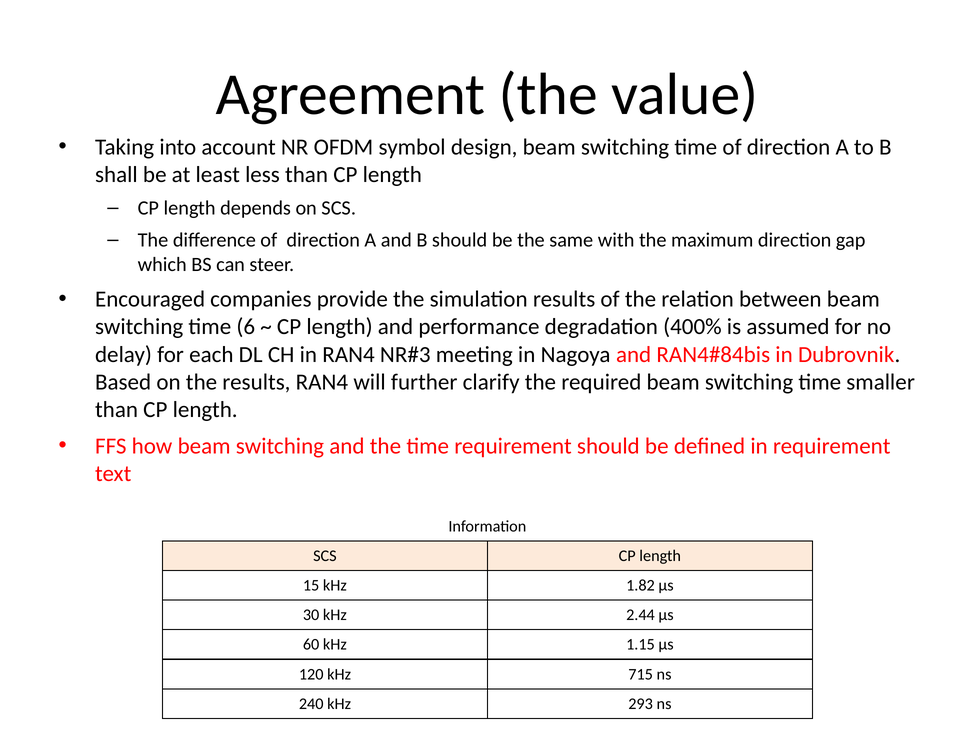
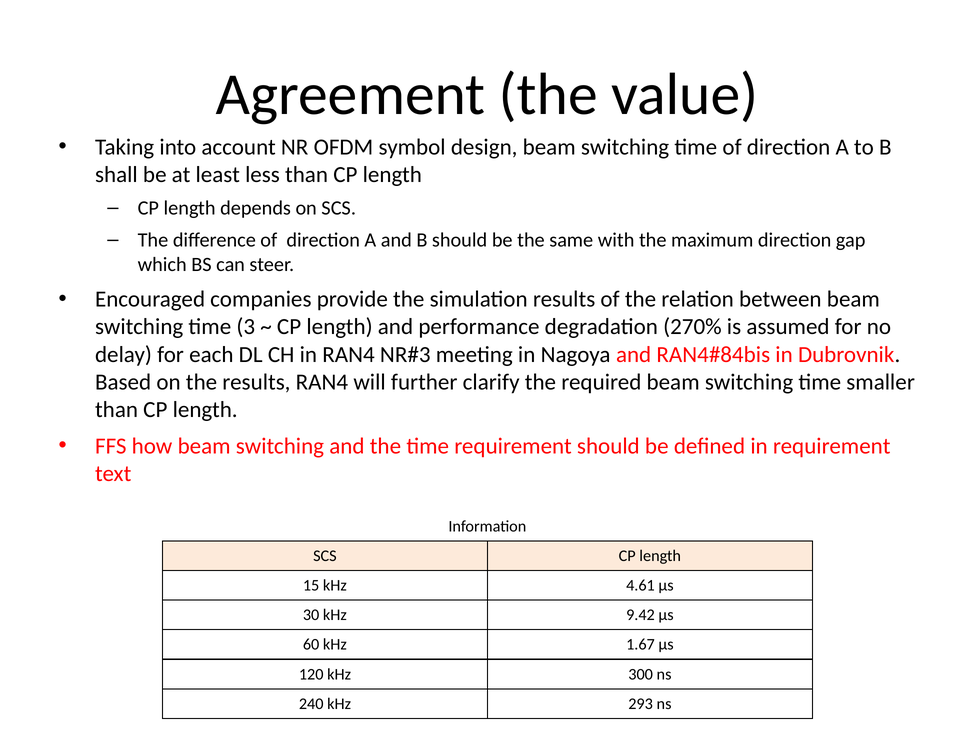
6: 6 -> 3
400%: 400% -> 270%
1.82: 1.82 -> 4.61
2.44: 2.44 -> 9.42
1.15: 1.15 -> 1.67
715: 715 -> 300
